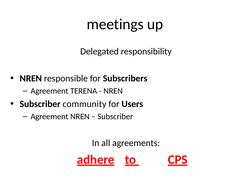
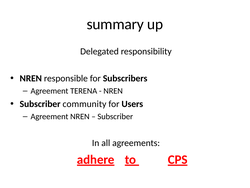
meetings: meetings -> summary
